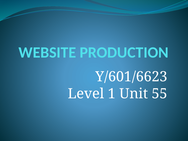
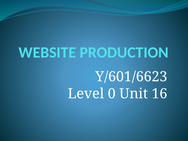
1: 1 -> 0
55: 55 -> 16
